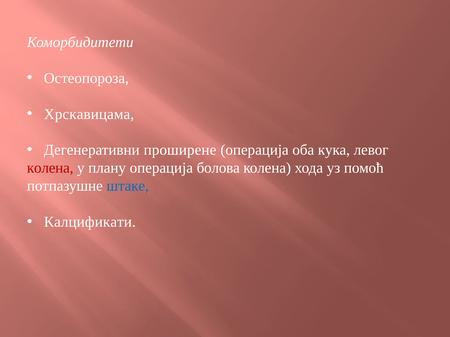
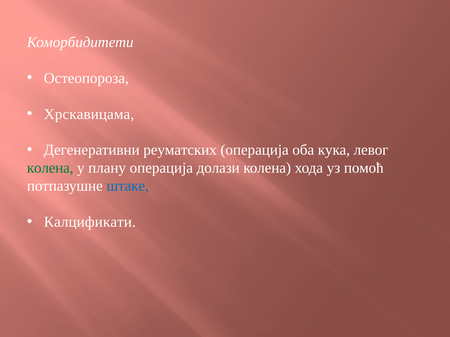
проширене: проширене -> реуматских
колена at (50, 168) colour: red -> green
болова: болова -> долази
